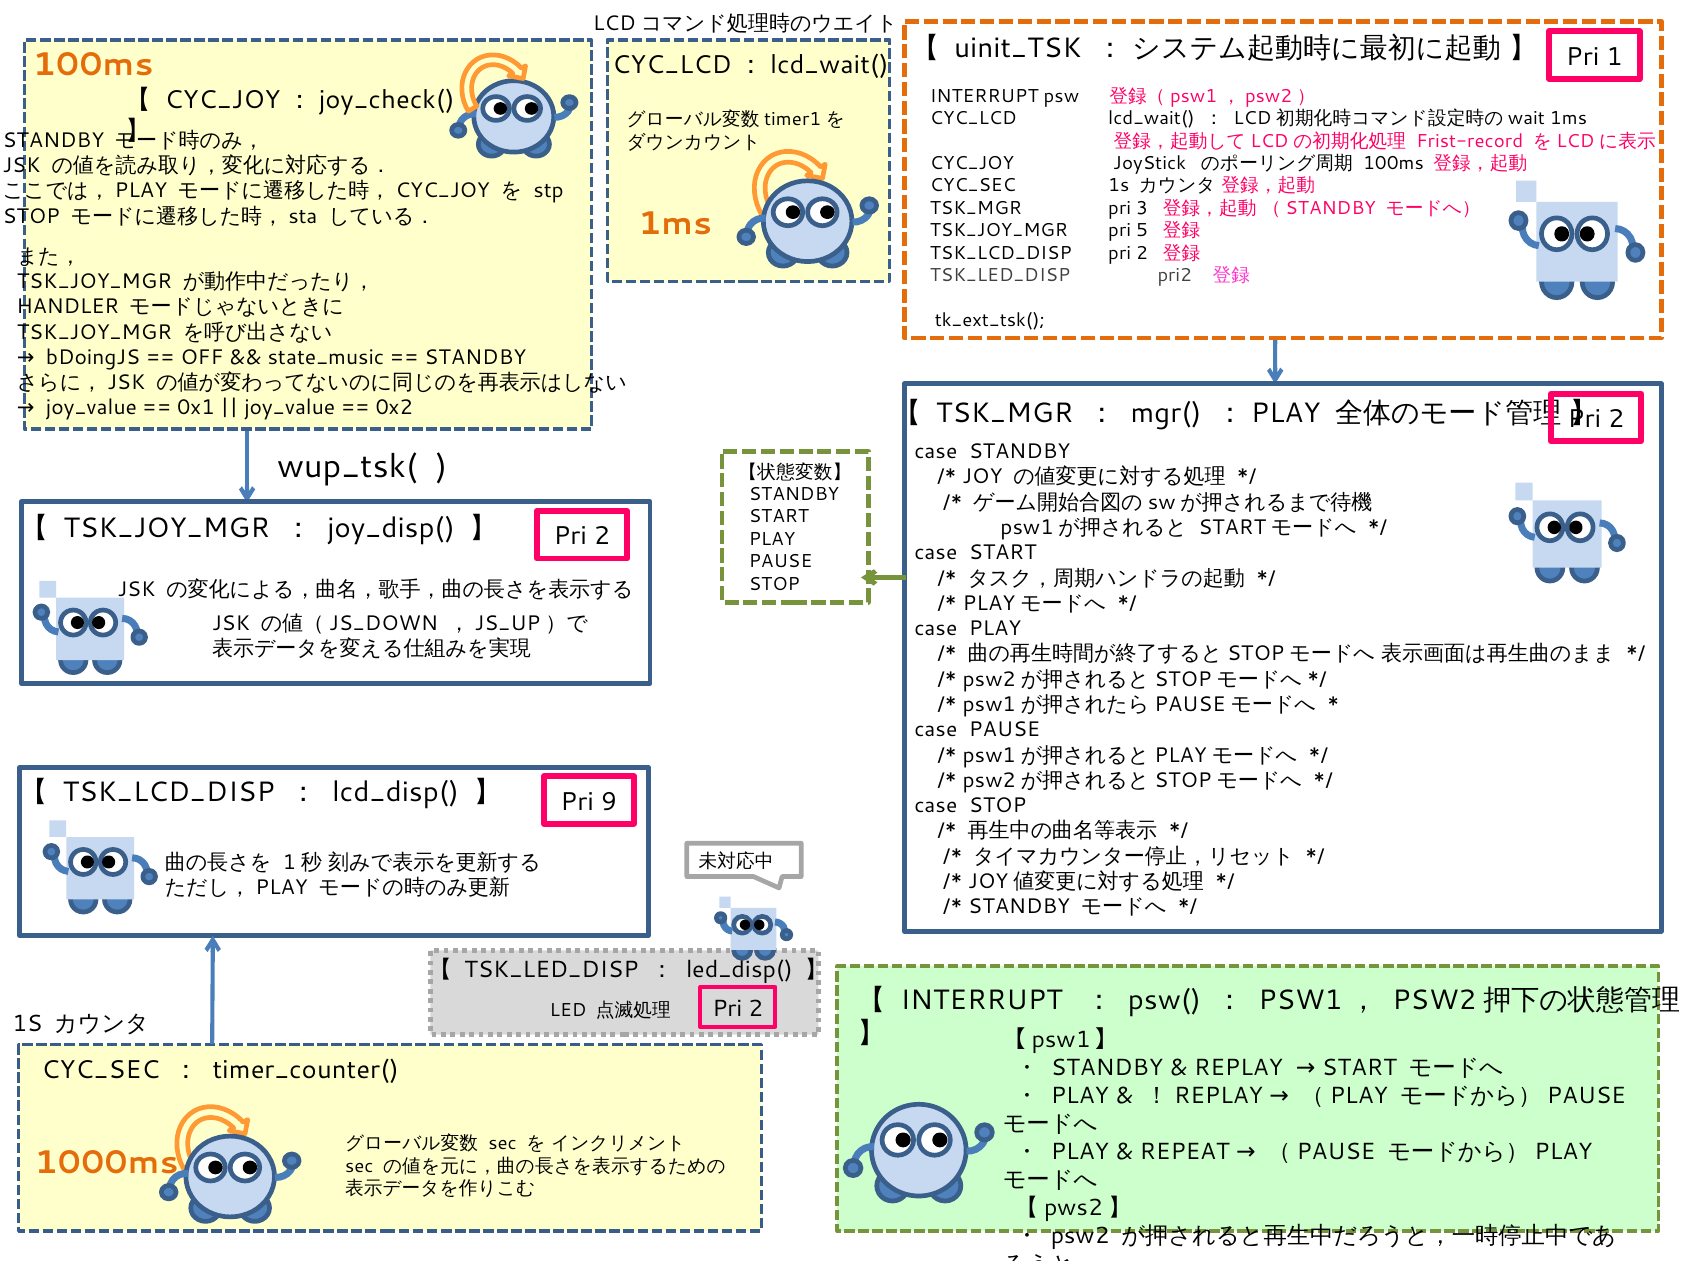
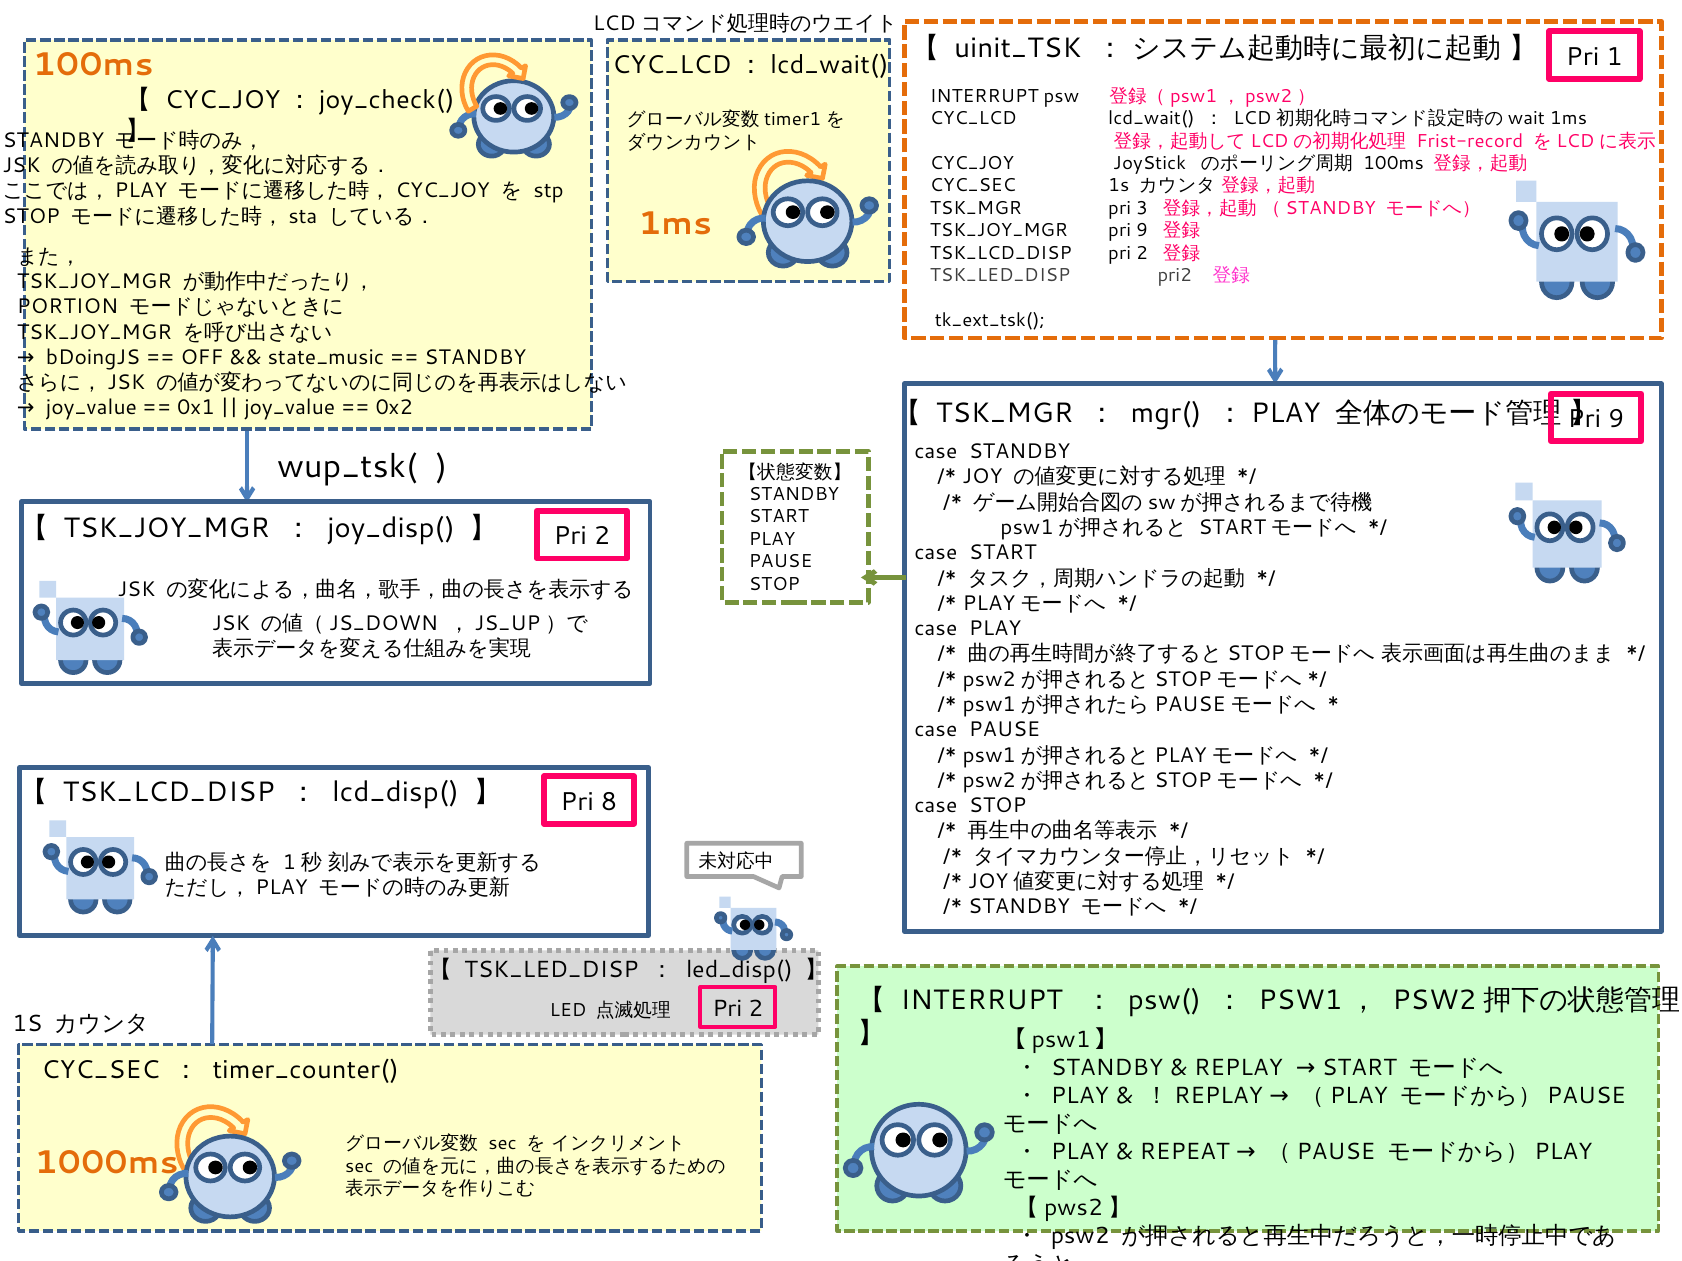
TSK_JOY_MGR pri 5: 5 -> 9
HANDLER: HANDLER -> PORTION
2 at (1616, 419): 2 -> 9
9: 9 -> 8
